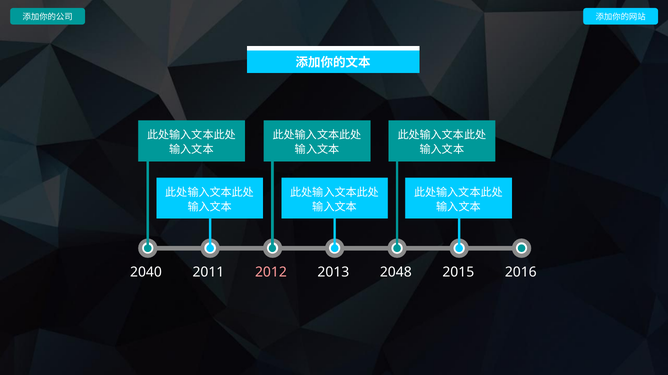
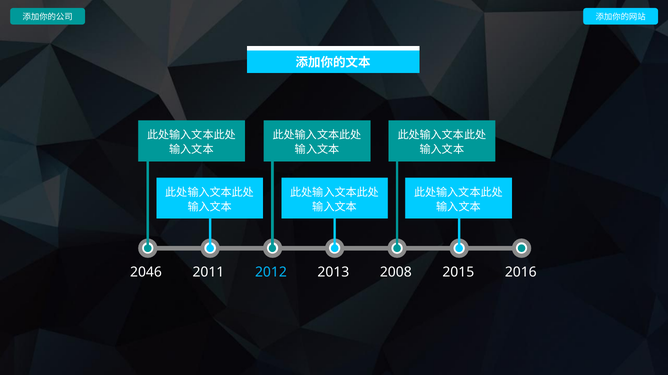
2040: 2040 -> 2046
2012 colour: pink -> light blue
2048: 2048 -> 2008
